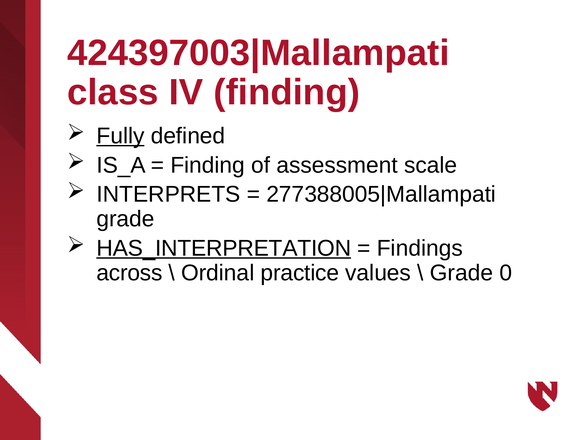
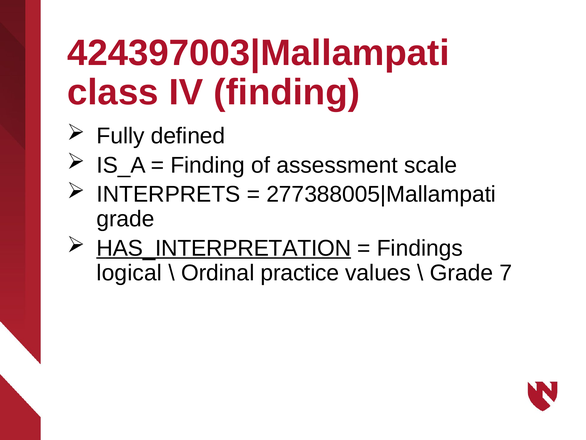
Fully underline: present -> none
across: across -> logical
0: 0 -> 7
